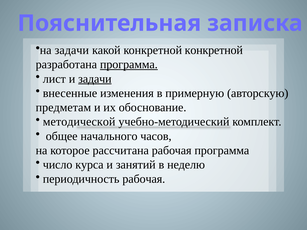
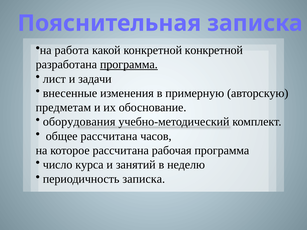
на задачи: задачи -> работа
задачи at (95, 79) underline: present -> none
методической: методической -> оборудования
общее начального: начального -> рассчитана
периодичность рабочая: рабочая -> записка
